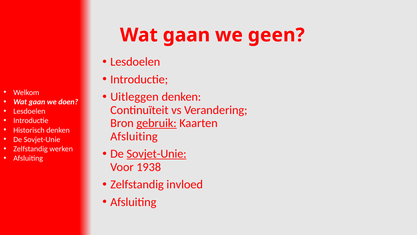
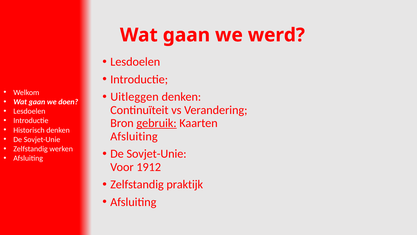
geen: geen -> werd
Sovjet-Unie at (157, 154) underline: present -> none
1938: 1938 -> 1912
invloed: invloed -> praktijk
